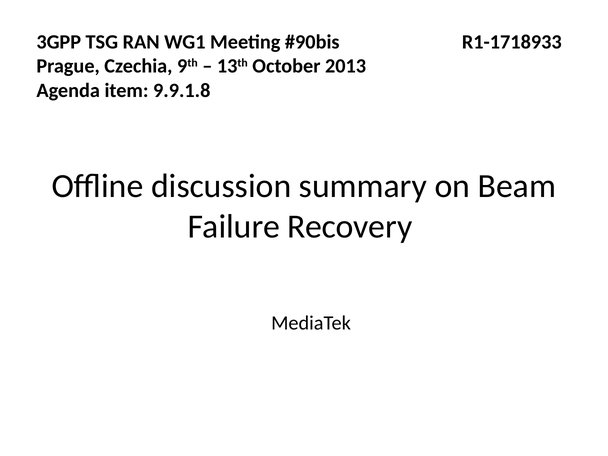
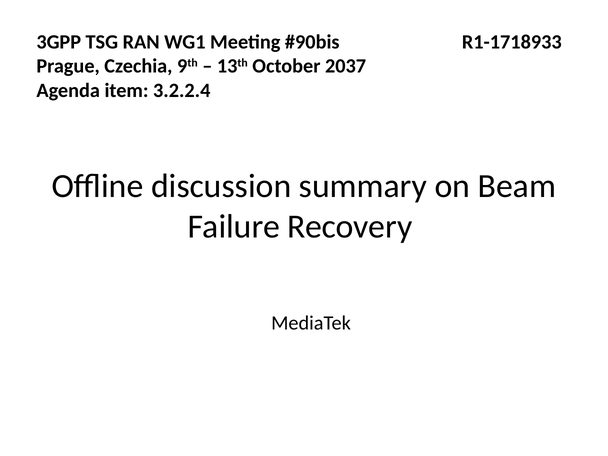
2013: 2013 -> 2037
9.9.1.8: 9.9.1.8 -> 3.2.2.4
